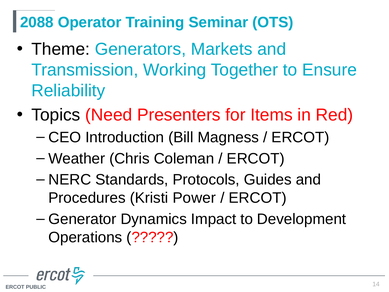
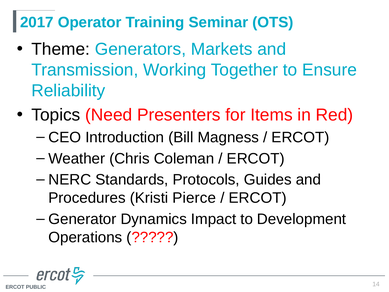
2088: 2088 -> 2017
Power: Power -> Pierce
